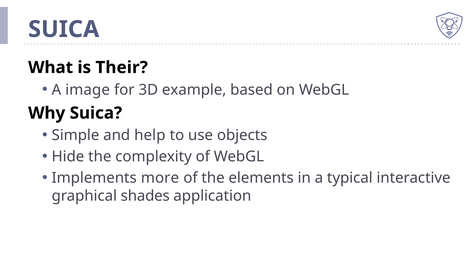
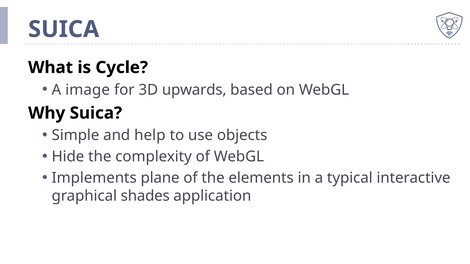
Their: Their -> Cycle
example: example -> upwards
more: more -> plane
